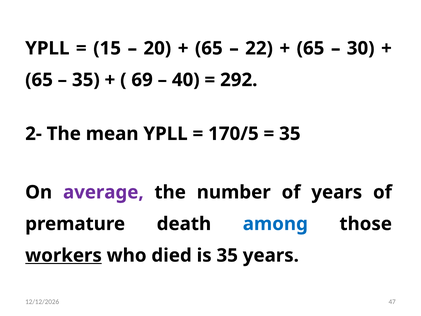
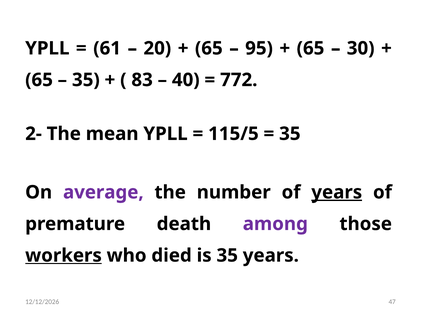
15: 15 -> 61
22: 22 -> 95
69: 69 -> 83
292: 292 -> 772
170/5: 170/5 -> 115/5
years at (337, 192) underline: none -> present
among colour: blue -> purple
